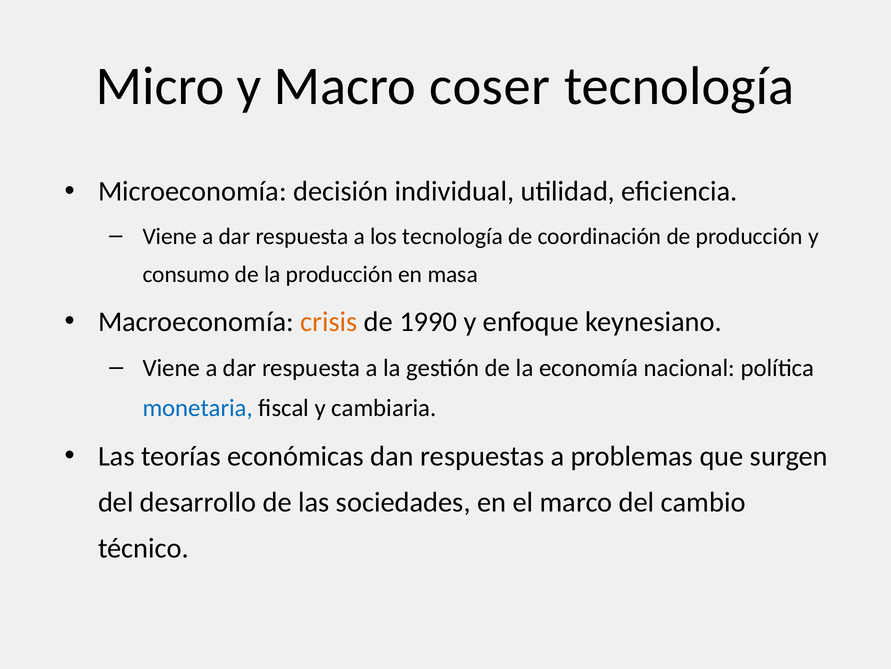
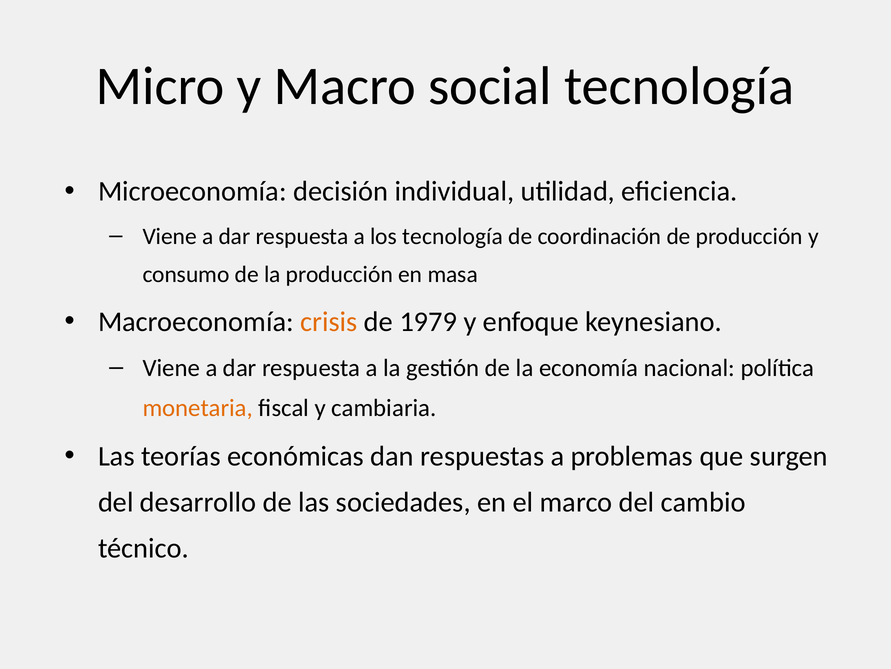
coser: coser -> social
1990: 1990 -> 1979
monetaria colour: blue -> orange
